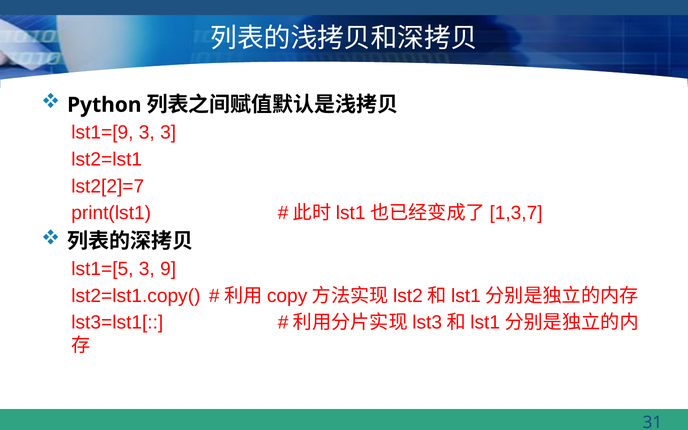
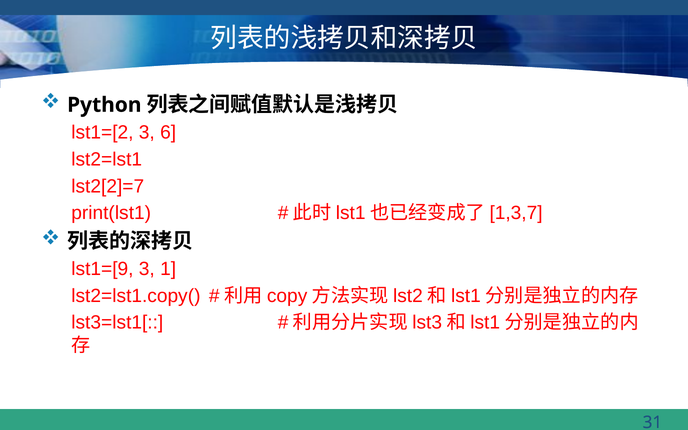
lst1=[9: lst1=[9 -> lst1=[2
3 3: 3 -> 6
lst1=[5: lst1=[5 -> lst1=[9
9: 9 -> 1
